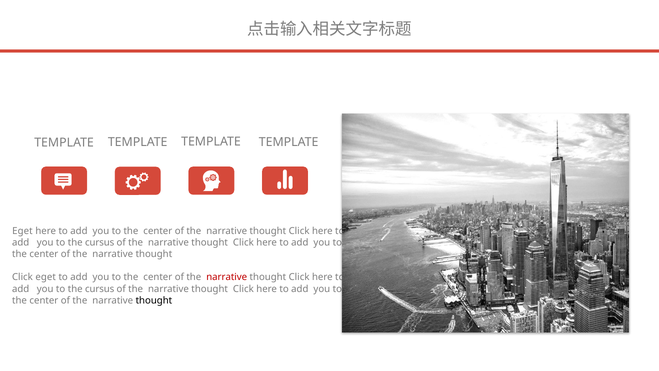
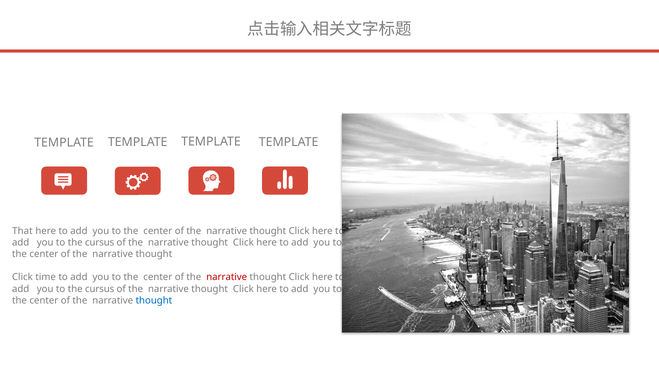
Eget at (22, 231): Eget -> That
Click eget: eget -> time
thought at (154, 300) colour: black -> blue
